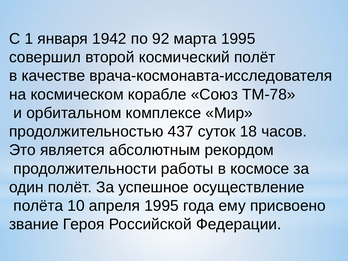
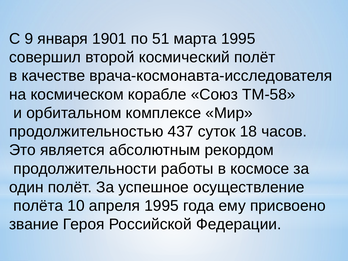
1: 1 -> 9
1942: 1942 -> 1901
92: 92 -> 51
ТМ-78: ТМ-78 -> ТМ-58
